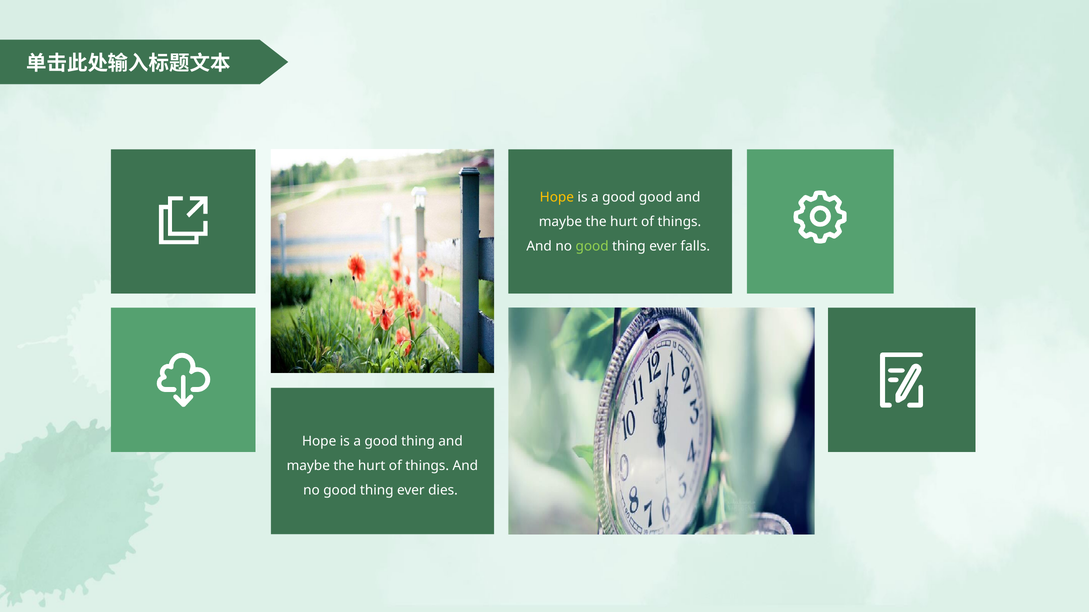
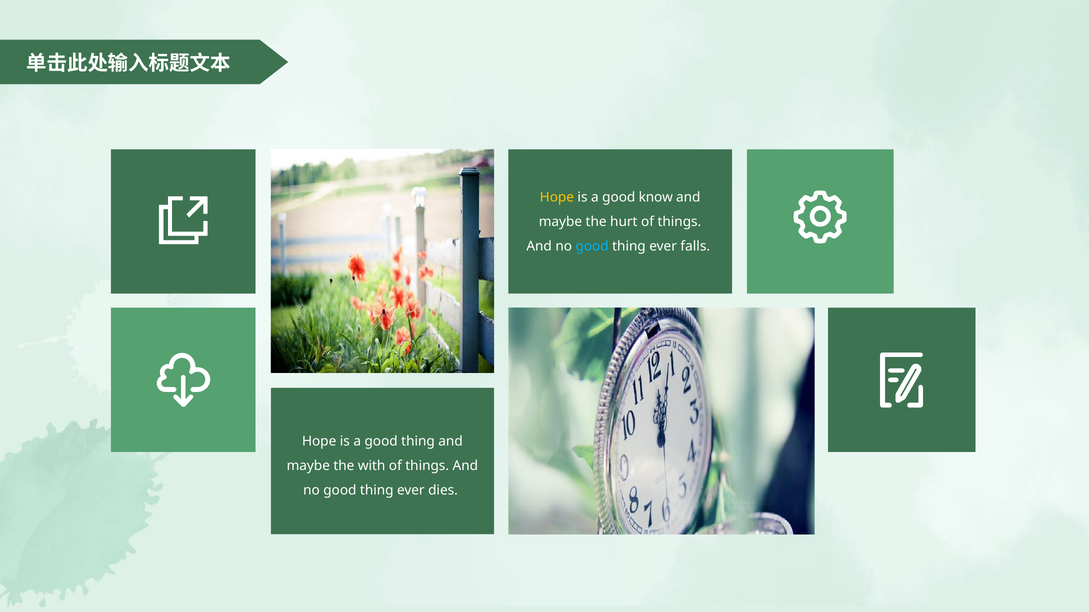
good good: good -> know
good at (592, 247) colour: light green -> light blue
hurt at (372, 466): hurt -> with
